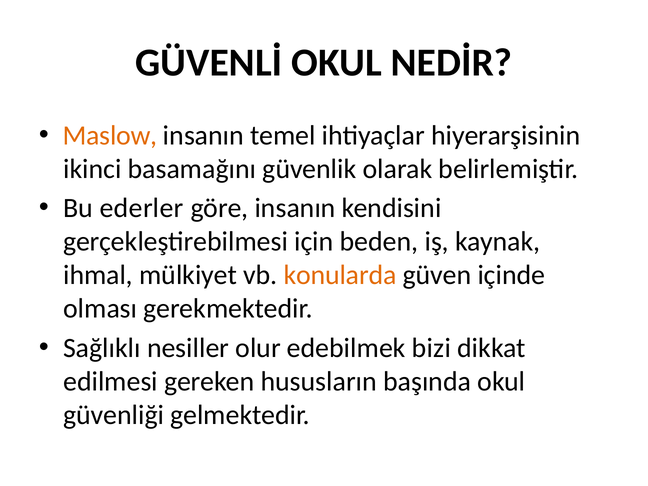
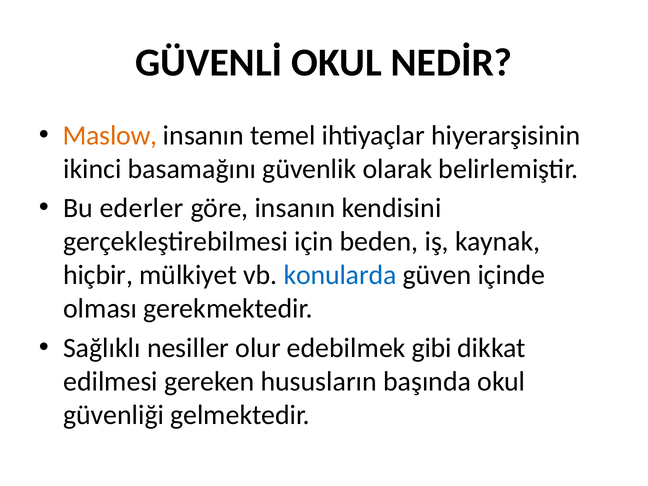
ihmal: ihmal -> hiçbir
konularda colour: orange -> blue
bizi: bizi -> gibi
